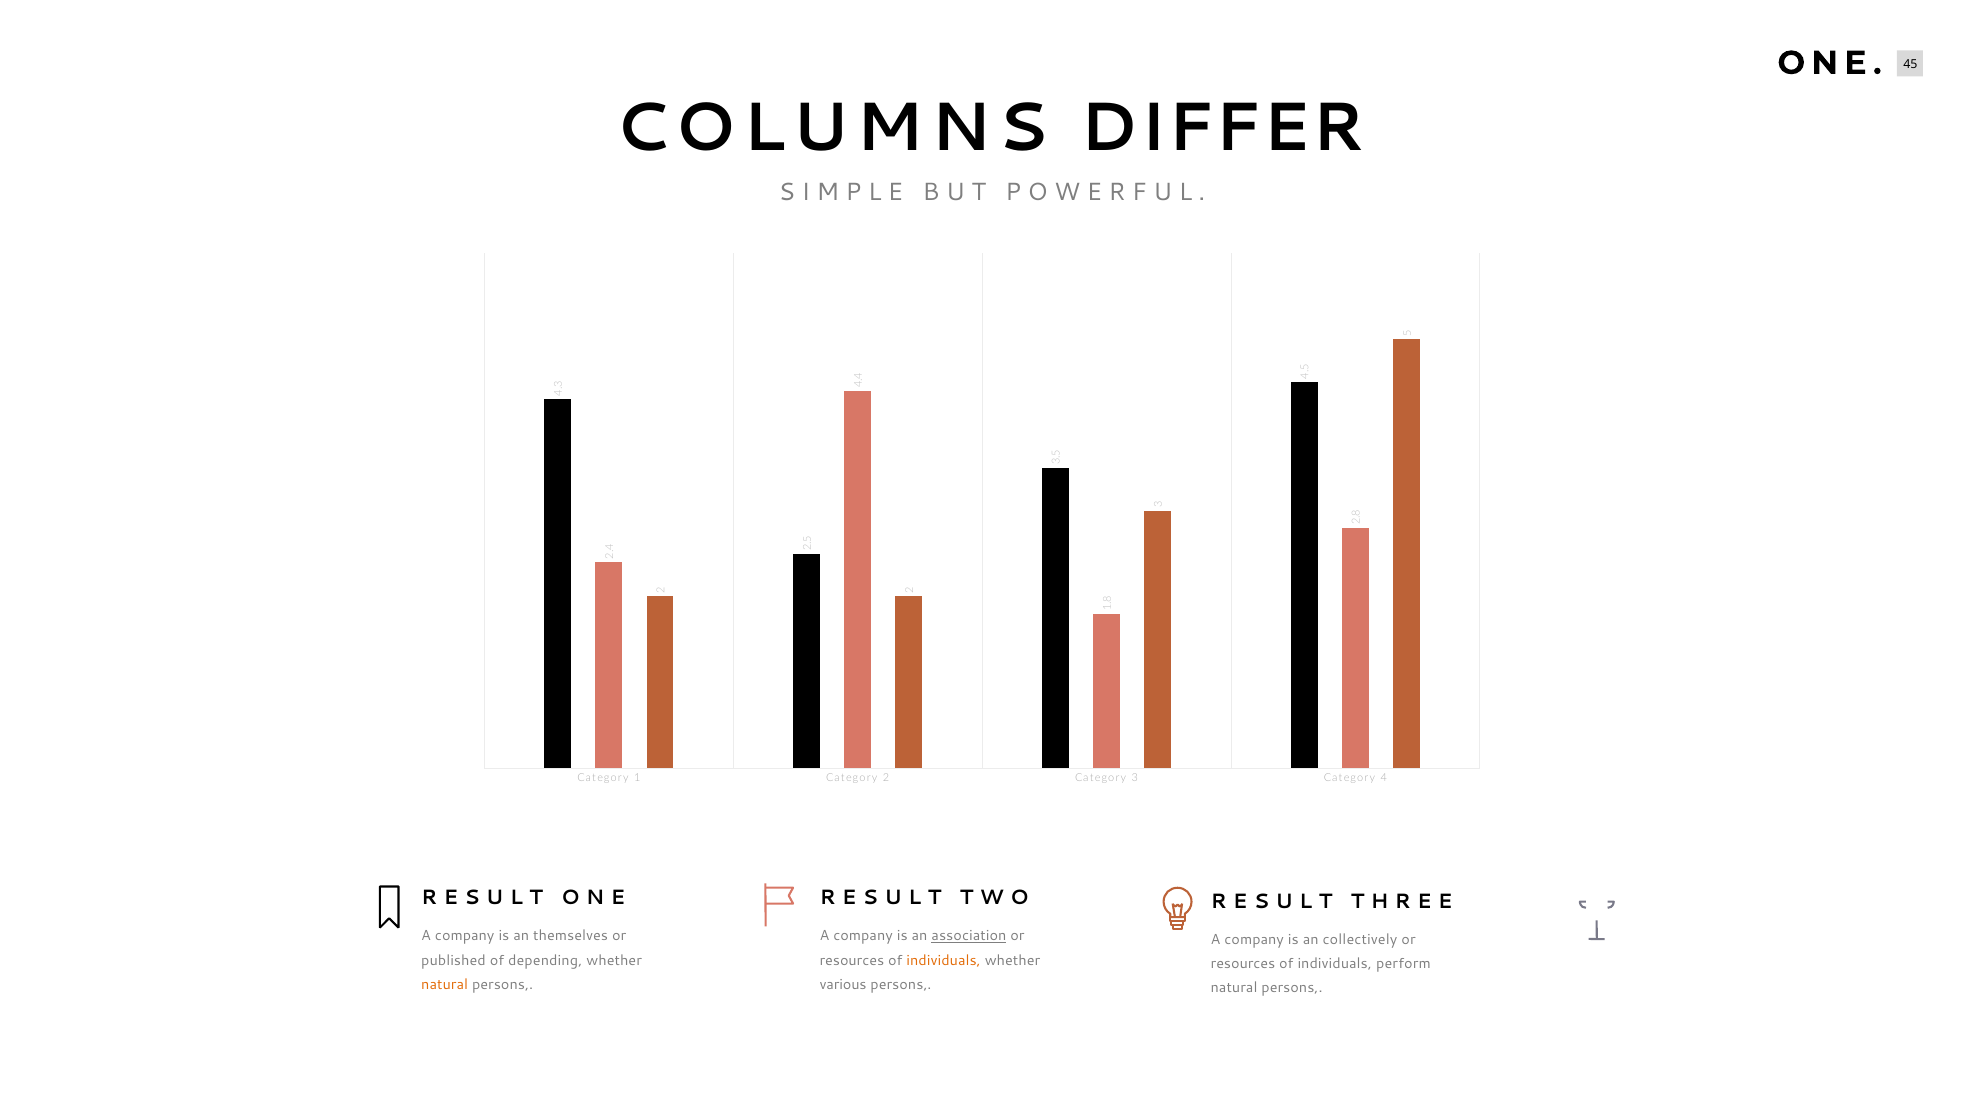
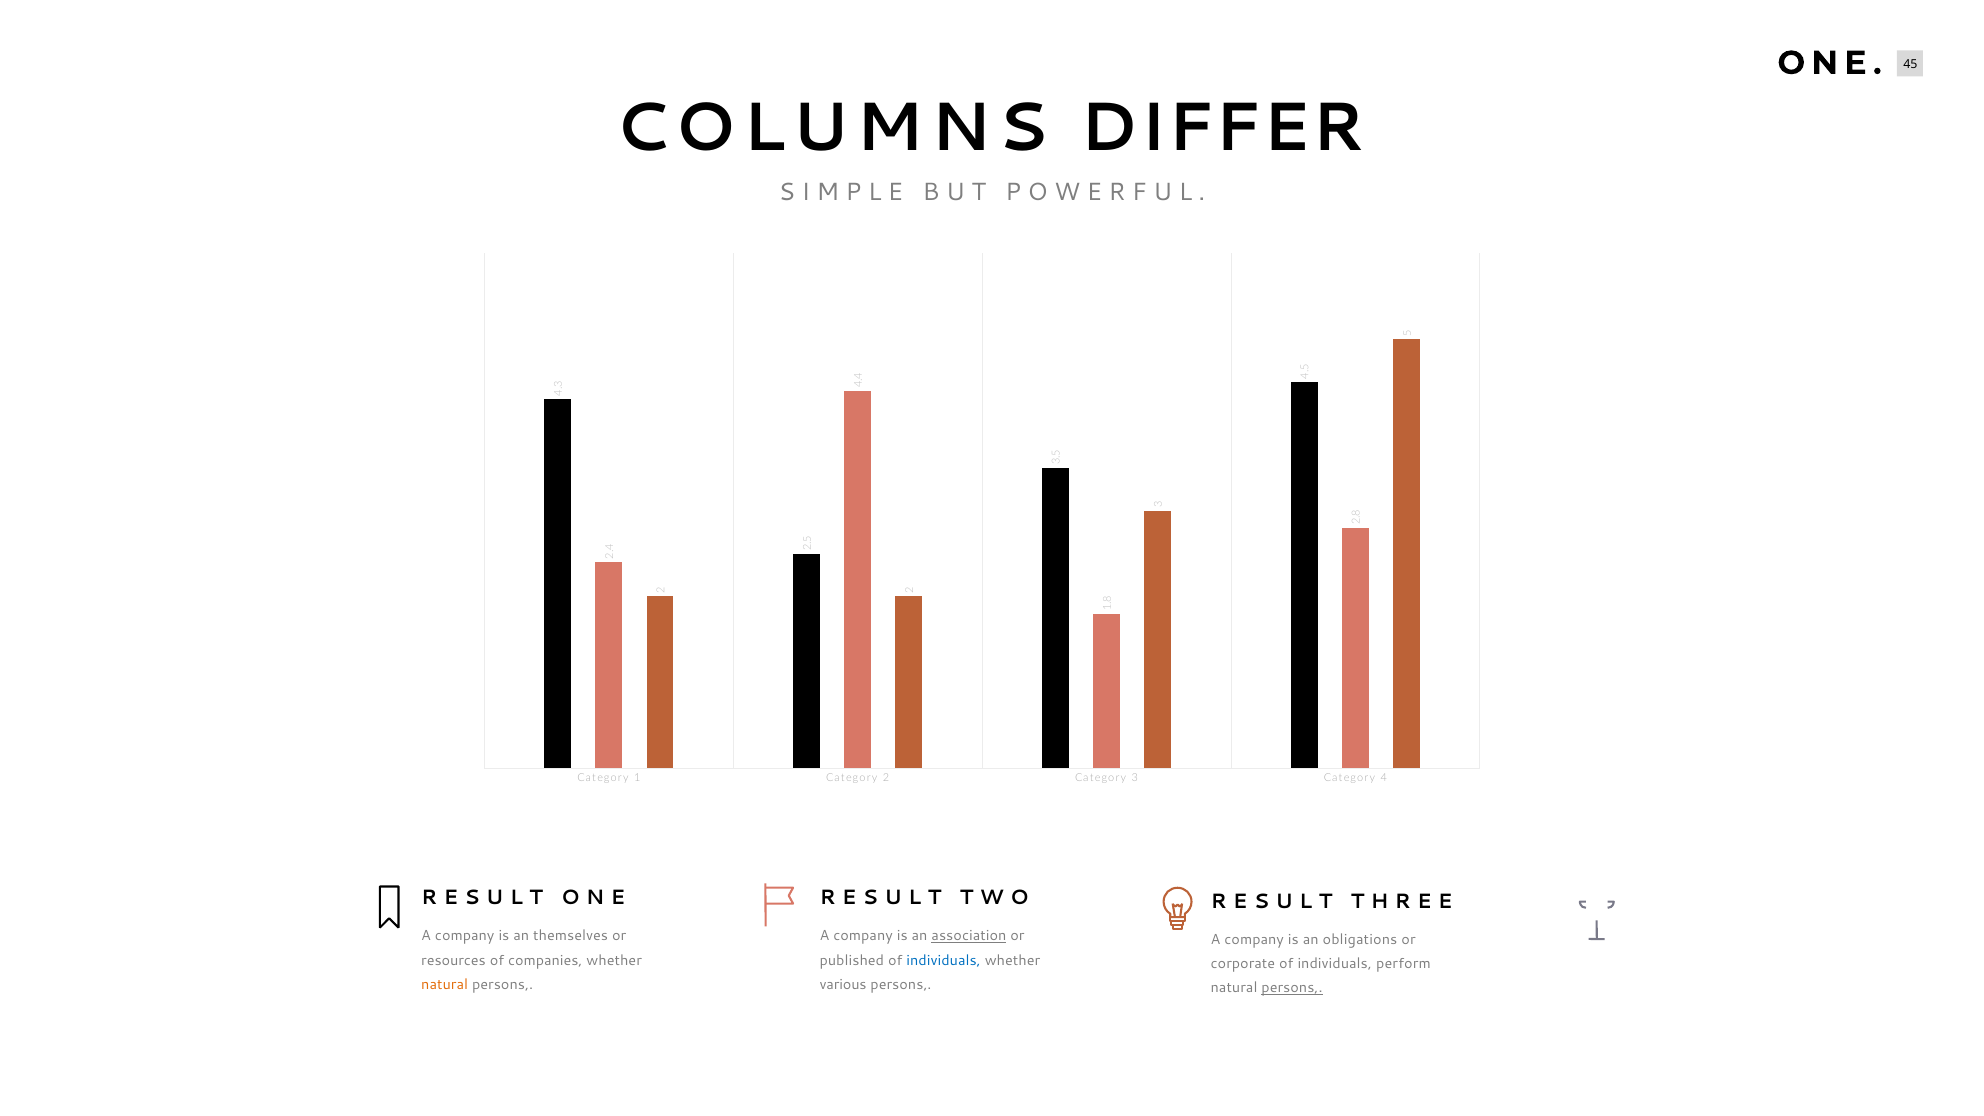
collectively: collectively -> obligations
published: published -> resources
depending: depending -> companies
resources at (852, 961): resources -> published
individuals at (944, 961) colour: orange -> blue
resources at (1243, 964): resources -> corporate
persons at (1292, 988) underline: none -> present
